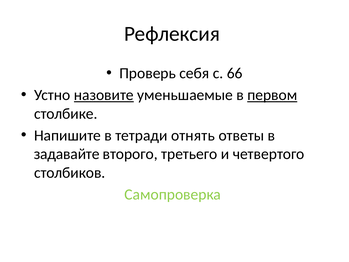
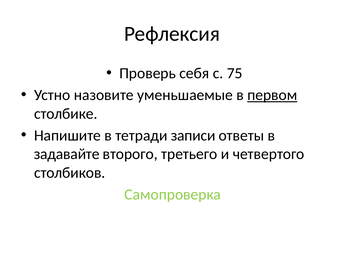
66: 66 -> 75
назовите underline: present -> none
отнять: отнять -> записи
